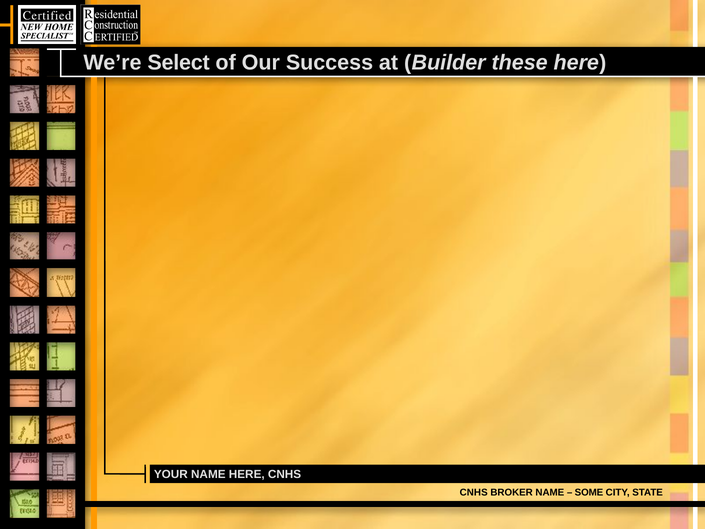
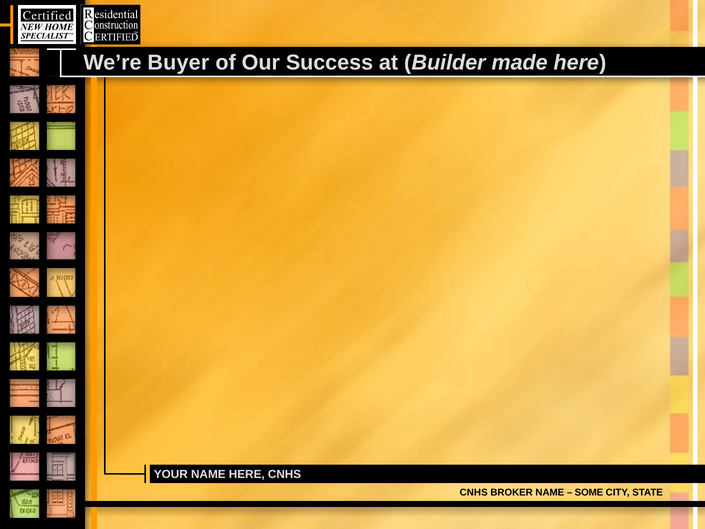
Select: Select -> Buyer
these: these -> made
